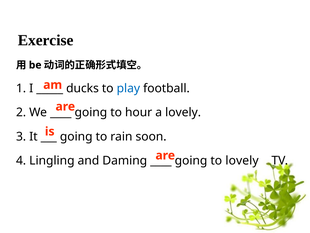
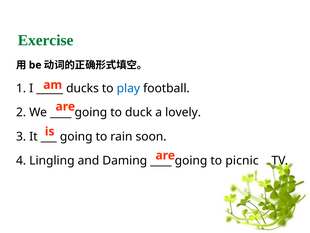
Exercise colour: black -> green
hour: hour -> duck
to lovely: lovely -> picnic
